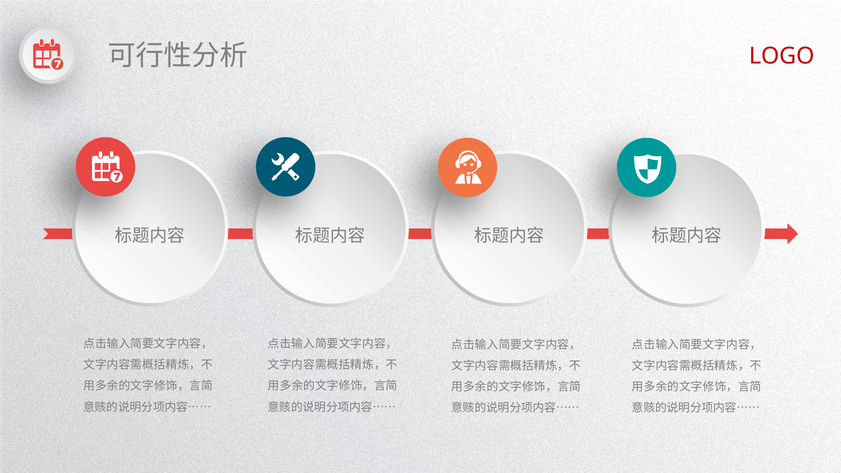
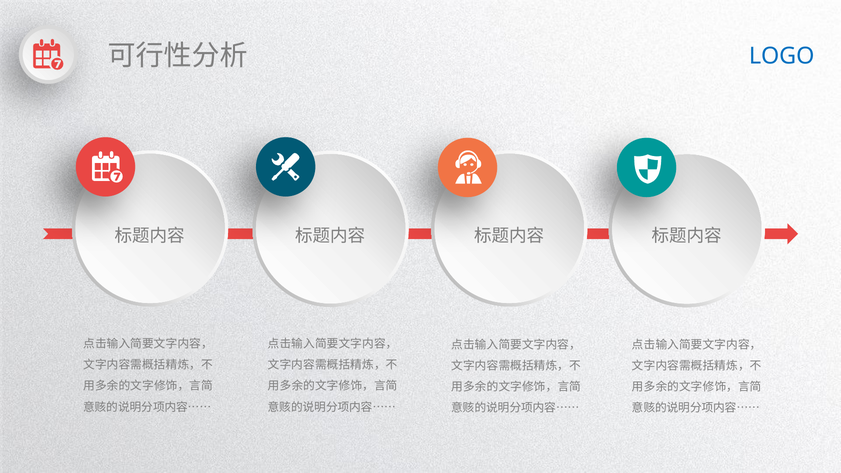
LOGO colour: red -> blue
